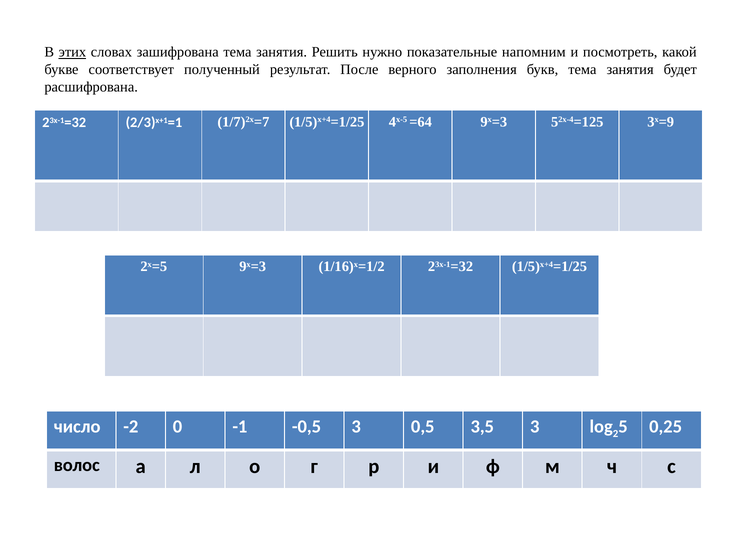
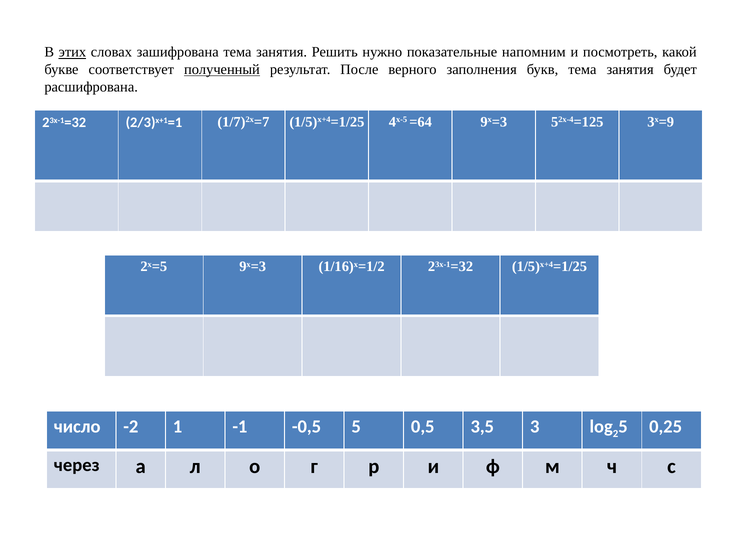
полученный underline: none -> present
0: 0 -> 1
-0,5 3: 3 -> 5
волос: волос -> через
